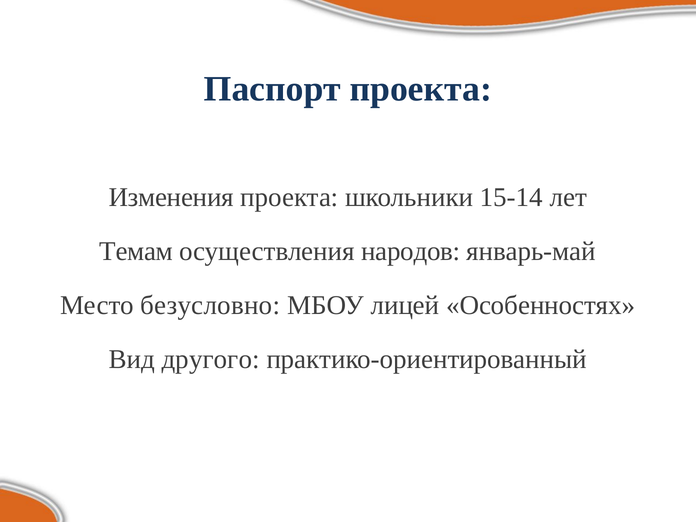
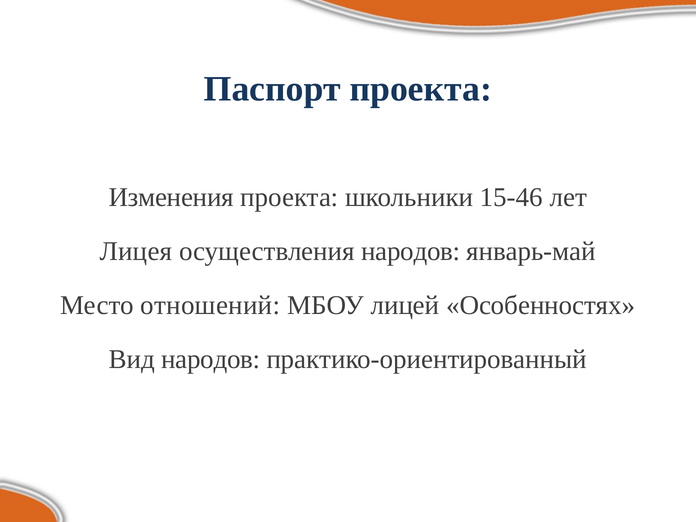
15-14: 15-14 -> 15-46
Темам: Темам -> Лицея
безусловно: безусловно -> отношений
Вид другого: другого -> народов
